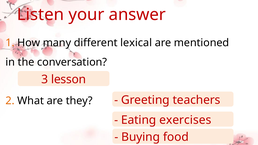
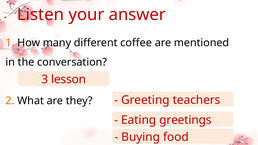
lexical: lexical -> coffee
exercises: exercises -> greetings
